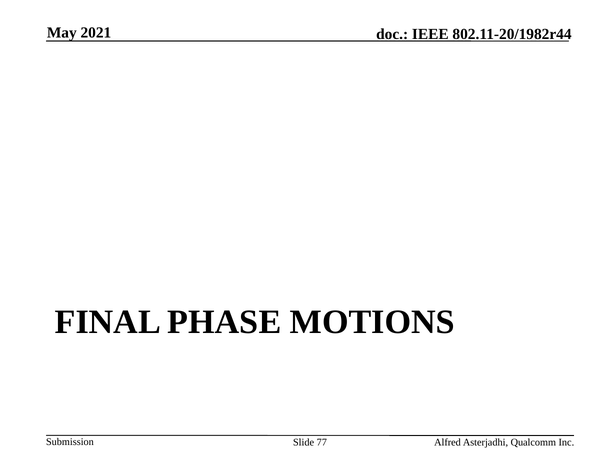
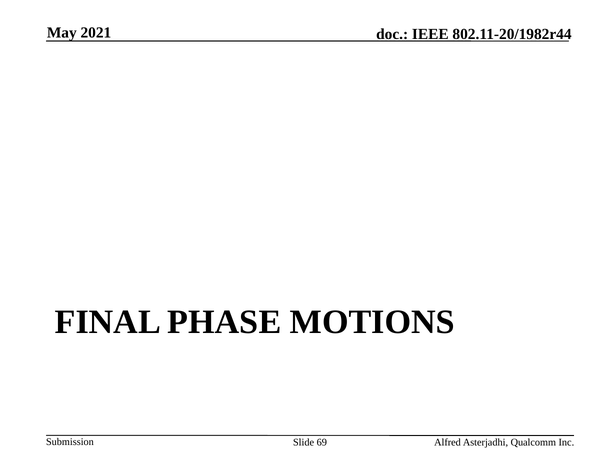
77: 77 -> 69
